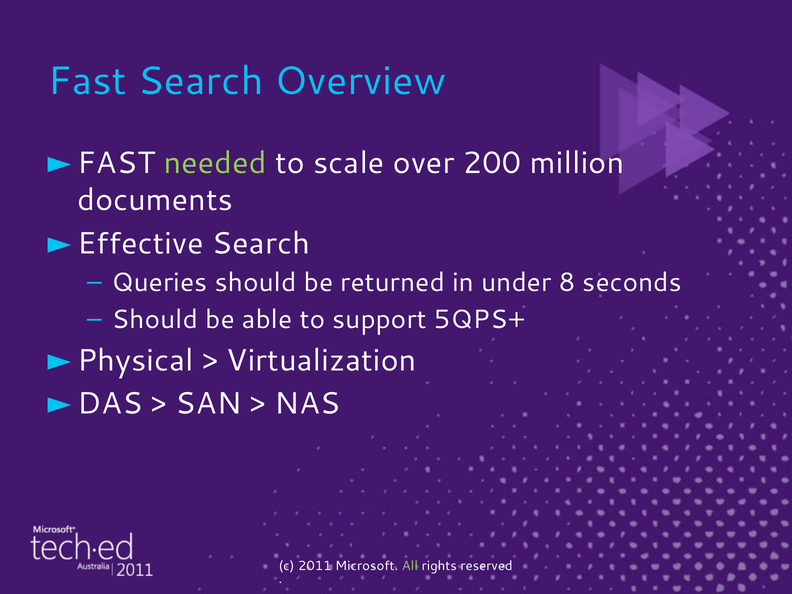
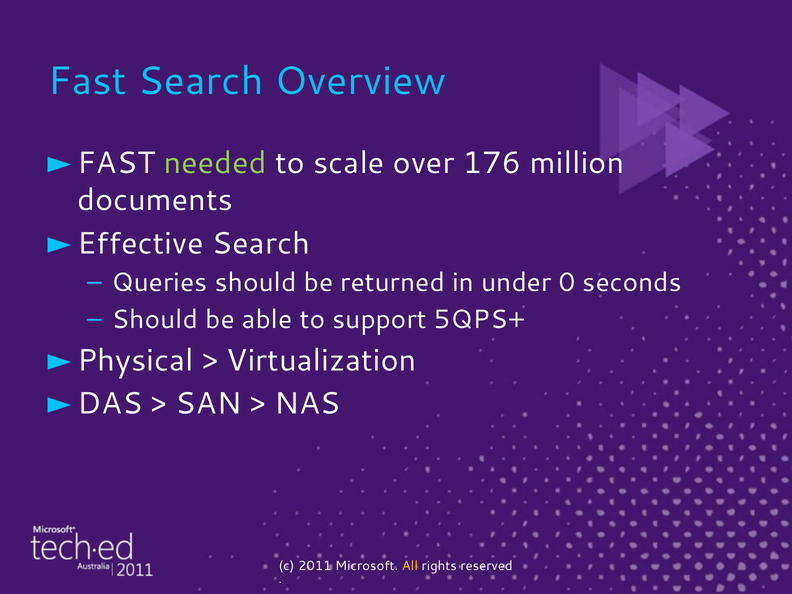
200: 200 -> 176
8: 8 -> 0
All colour: light green -> yellow
